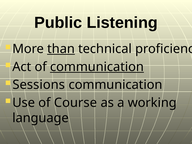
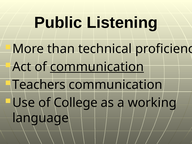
than underline: present -> none
Sessions: Sessions -> Teachers
Course: Course -> College
